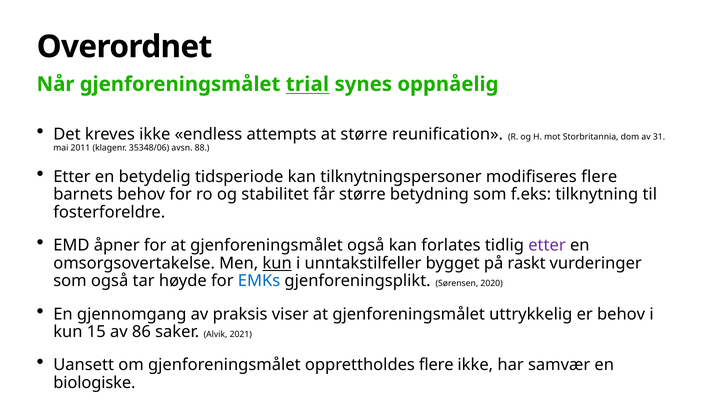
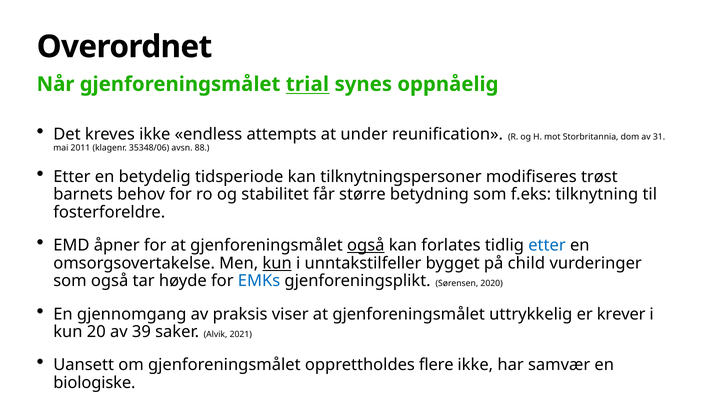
at større: større -> under
modifiseres flere: flere -> trøst
også at (366, 246) underline: none -> present
etter at (547, 246) colour: purple -> blue
raskt: raskt -> child
er behov: behov -> krever
15: 15 -> 20
86: 86 -> 39
